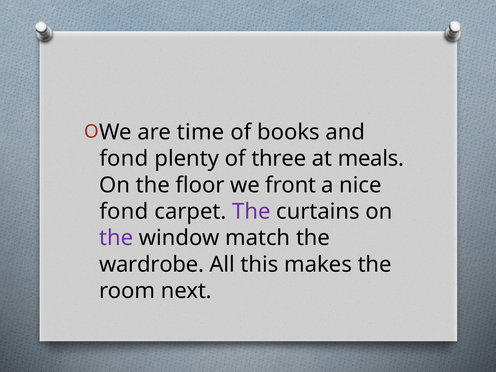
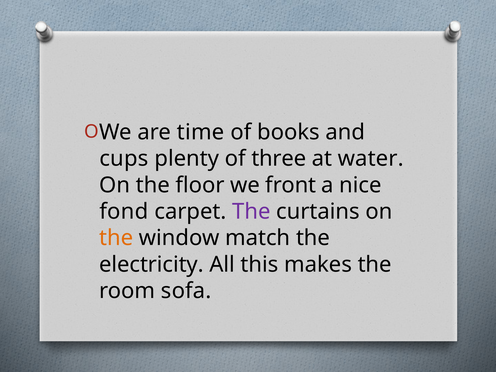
fond at (124, 159): fond -> cups
meals: meals -> water
the at (116, 238) colour: purple -> orange
wardrobe: wardrobe -> electricity
next: next -> sofa
